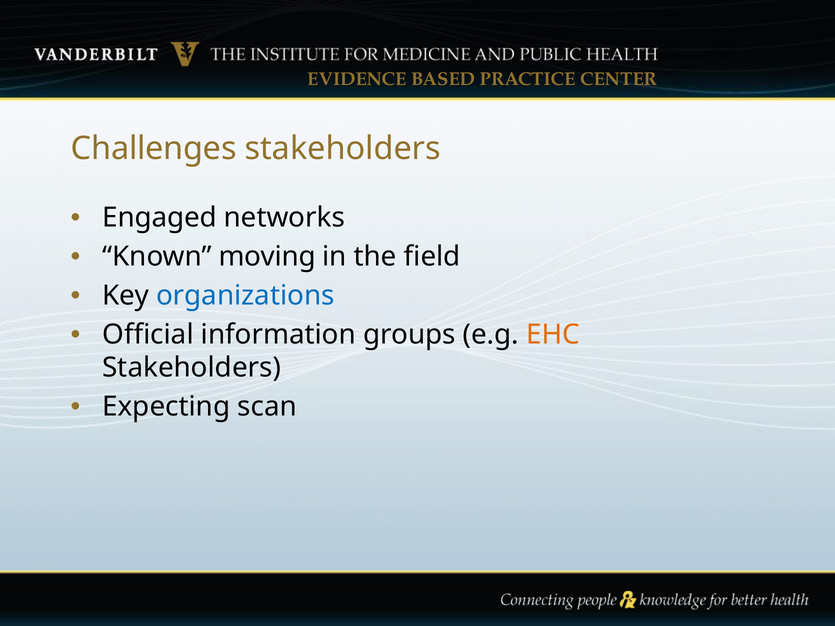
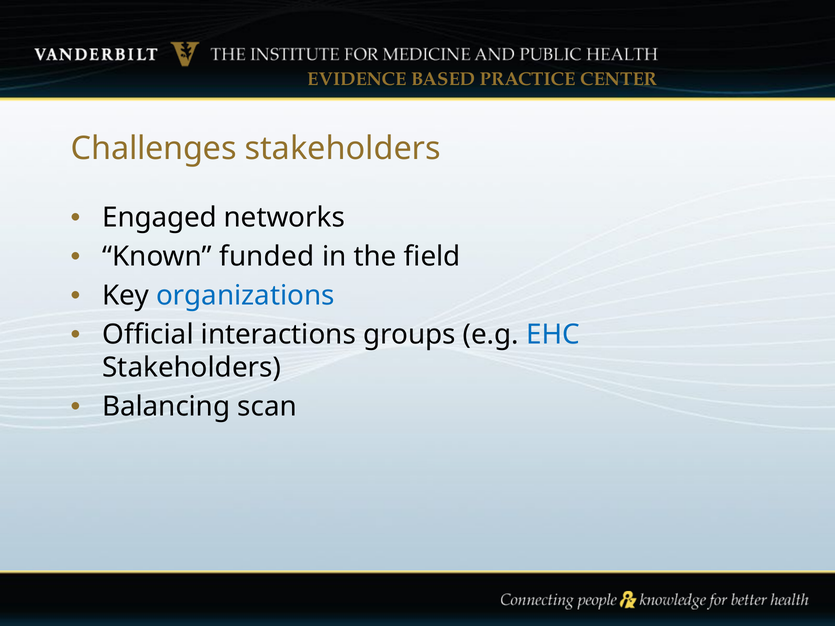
moving: moving -> funded
information: information -> interactions
EHC colour: orange -> blue
Expecting: Expecting -> Balancing
